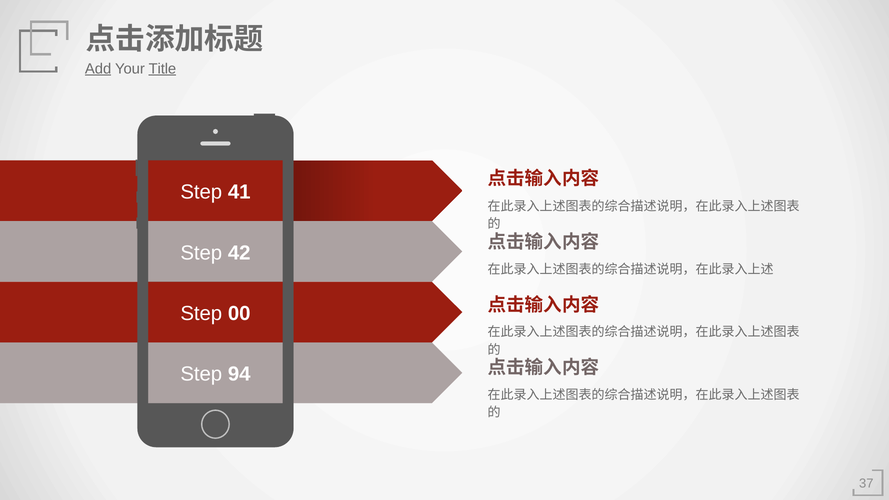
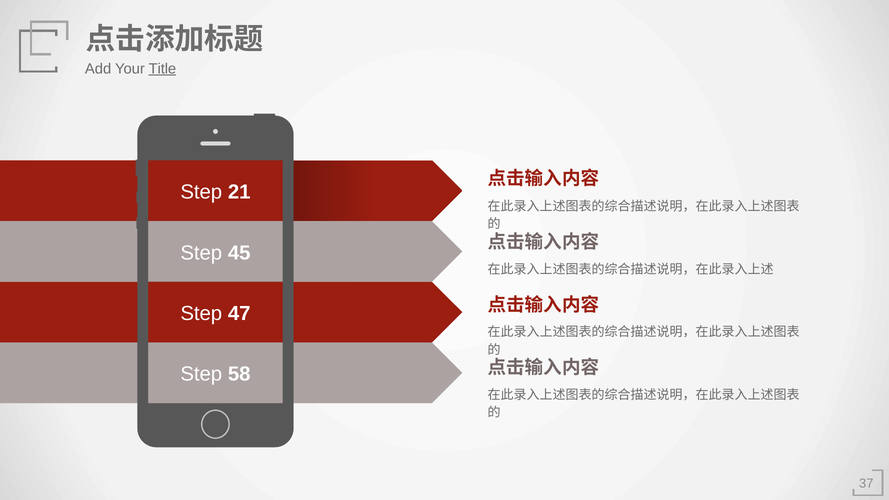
Add underline: present -> none
41: 41 -> 21
42: 42 -> 45
00: 00 -> 47
94: 94 -> 58
